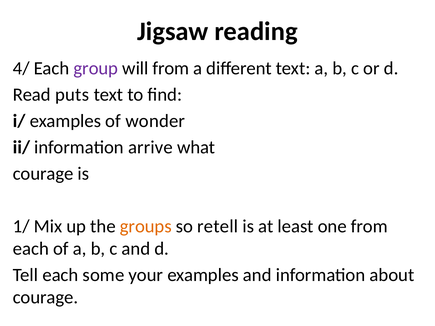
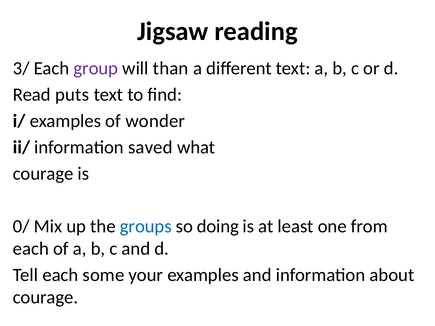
4/: 4/ -> 3/
will from: from -> than
arrive: arrive -> saved
1/: 1/ -> 0/
groups colour: orange -> blue
retell: retell -> doing
